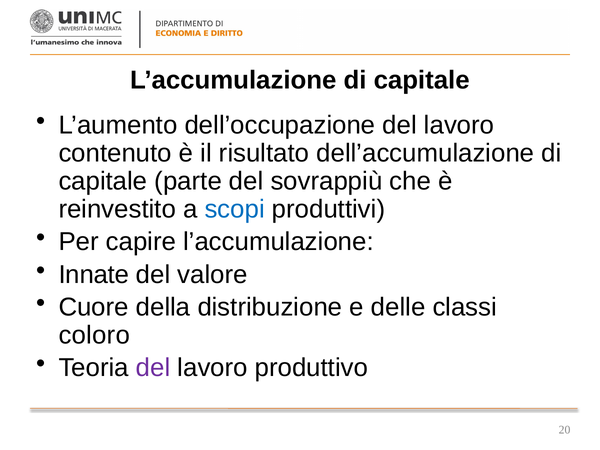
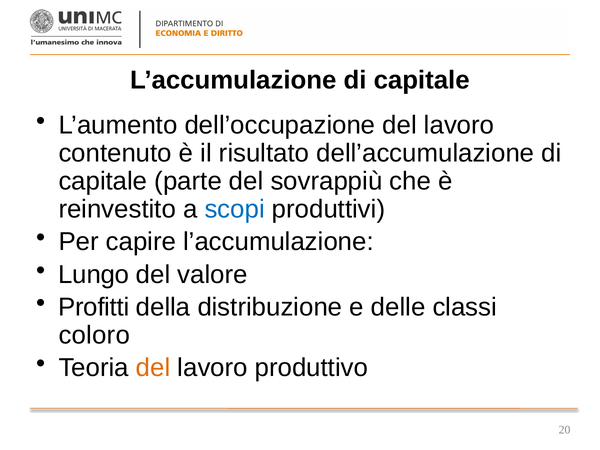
Innate: Innate -> Lungo
Cuore: Cuore -> Profitti
del at (153, 368) colour: purple -> orange
